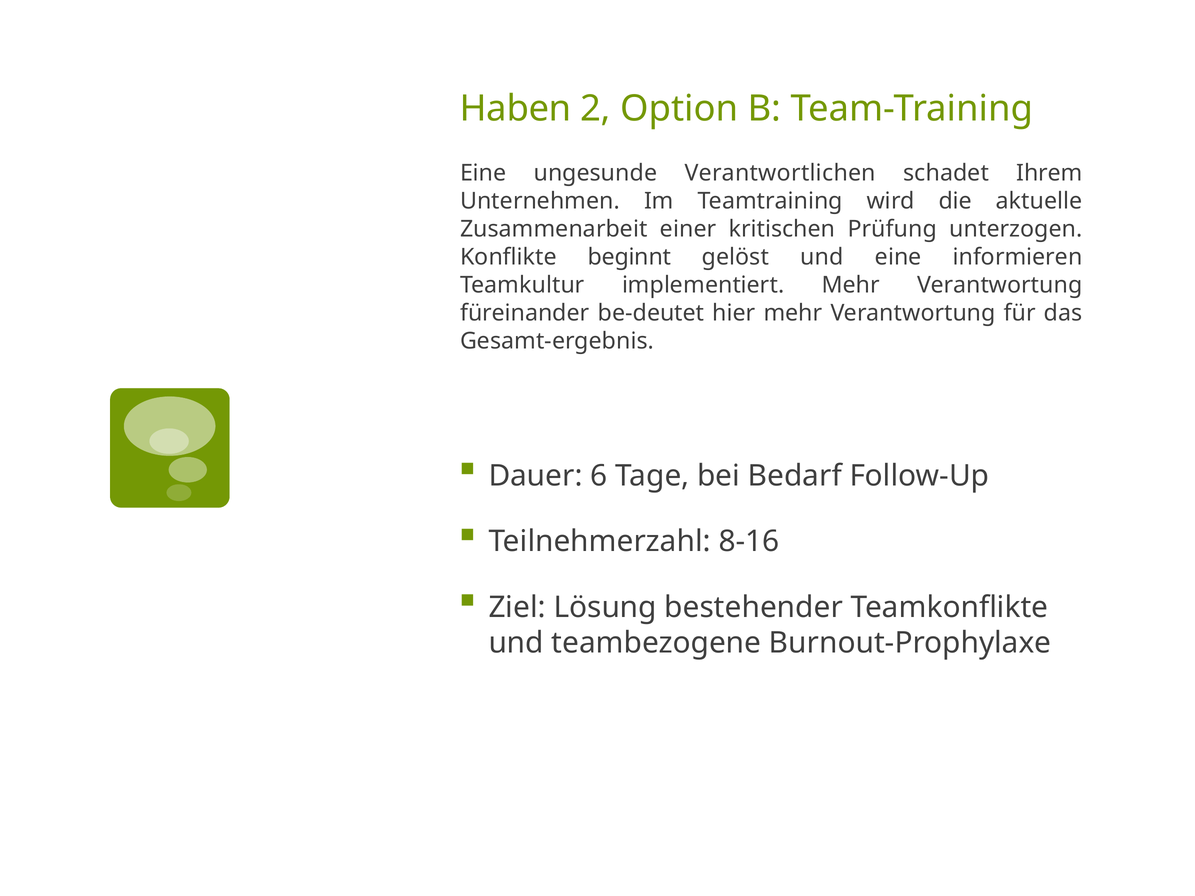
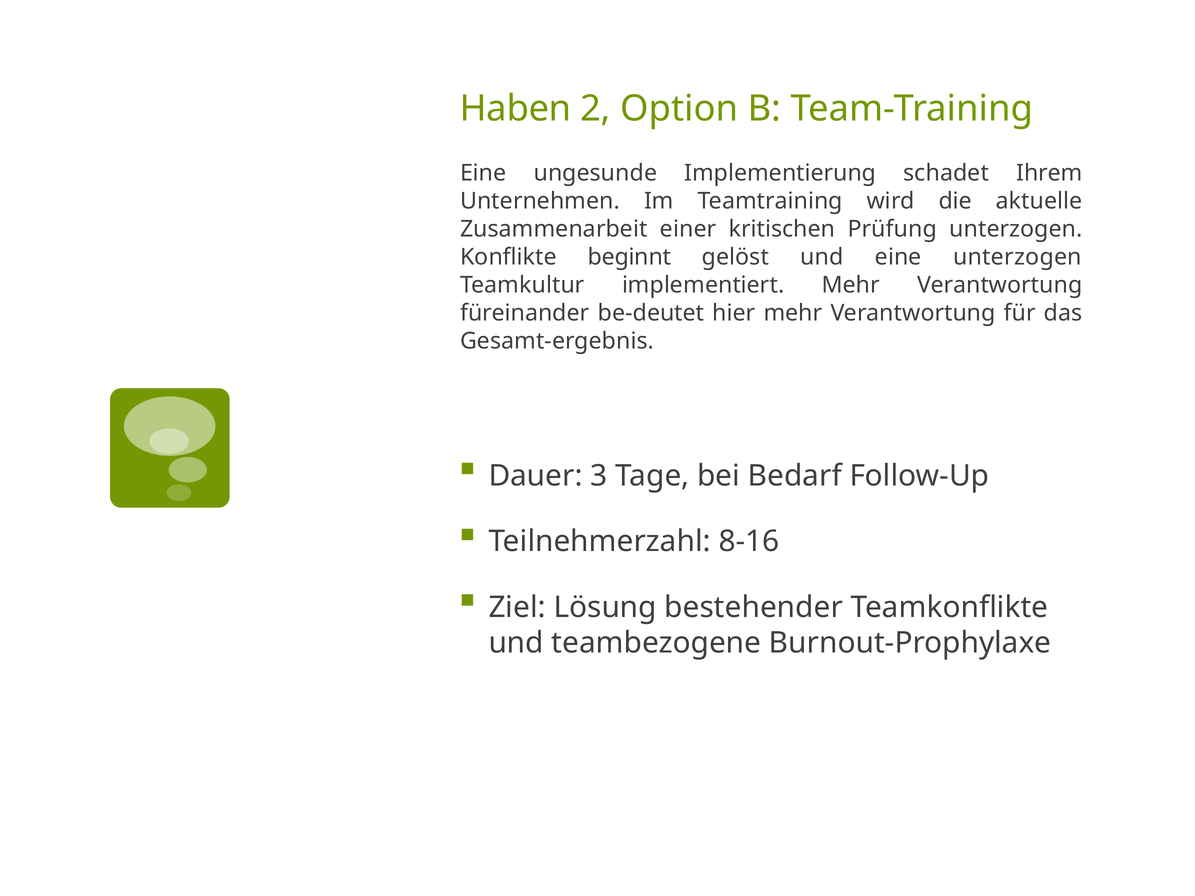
Verantwortlichen: Verantwortlichen -> Implementierung
eine informieren: informieren -> unterzogen
6: 6 -> 3
